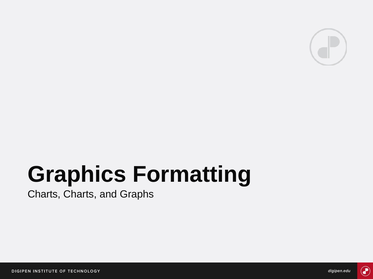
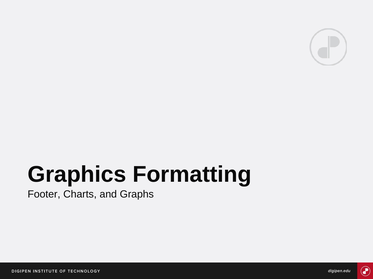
Charts at (44, 195): Charts -> Footer
